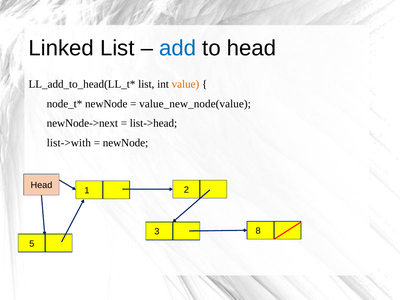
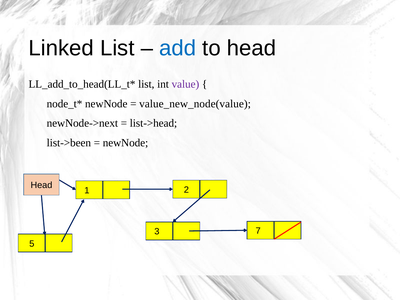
value colour: orange -> purple
list->with: list->with -> list->been
8: 8 -> 7
